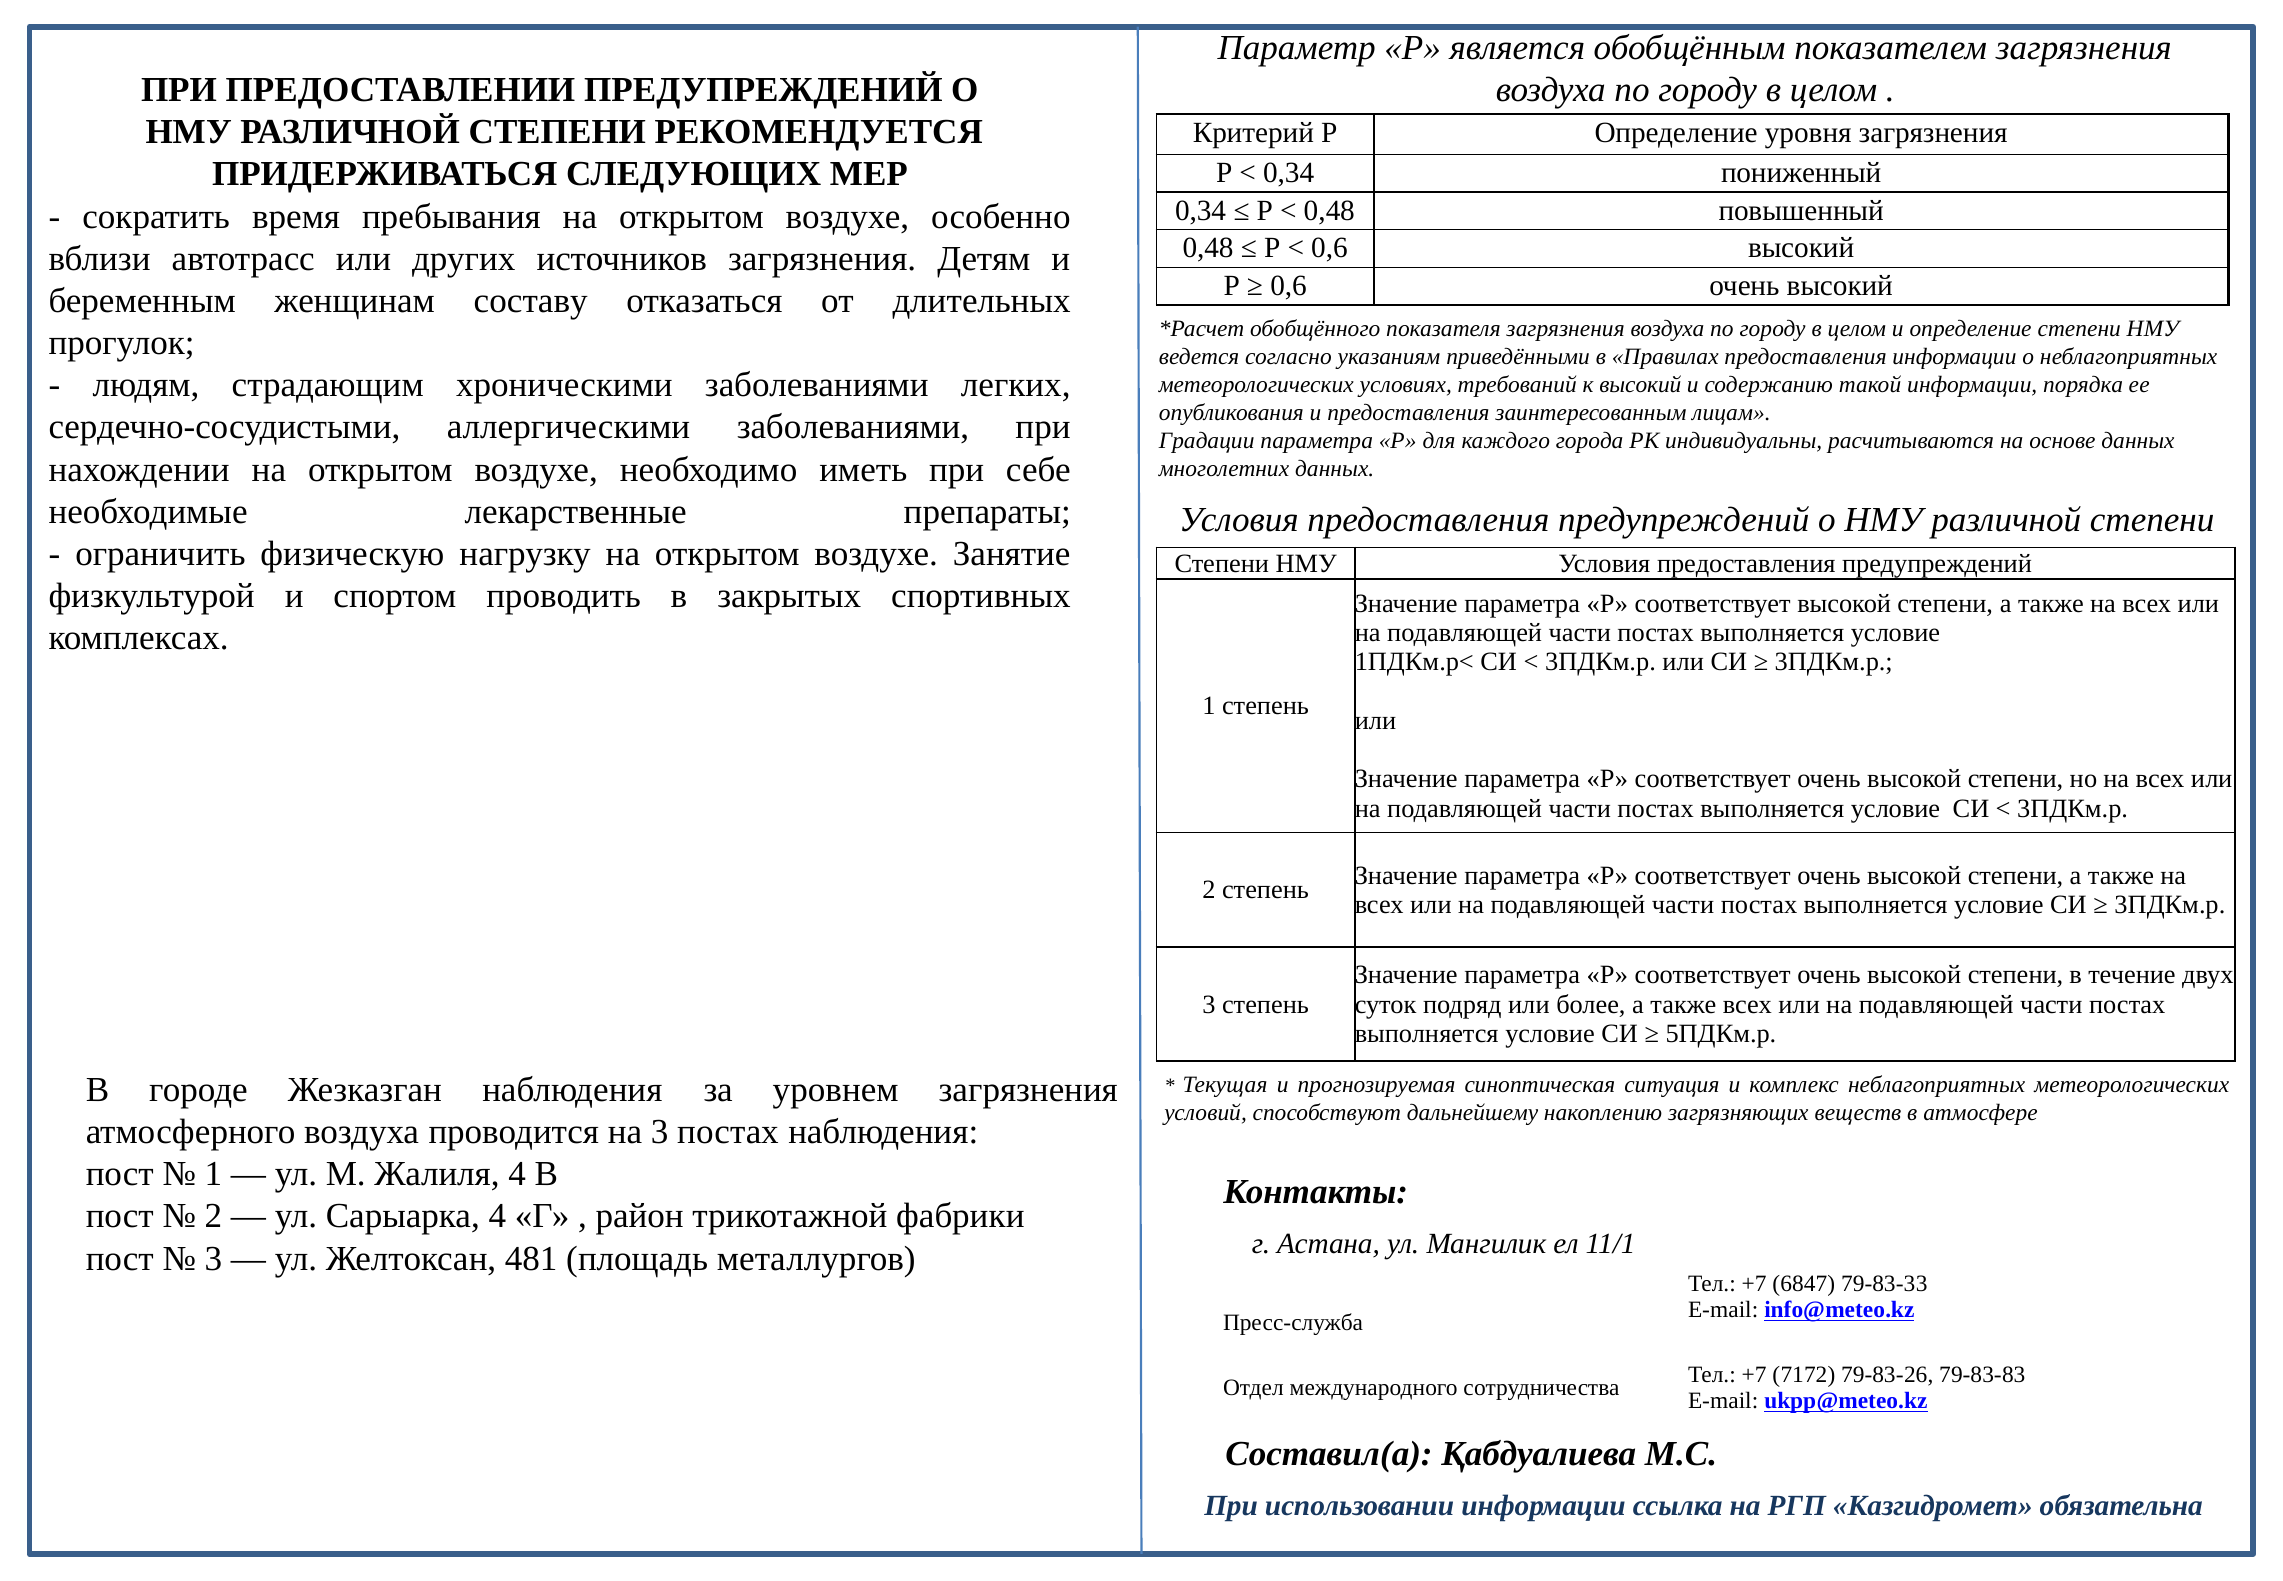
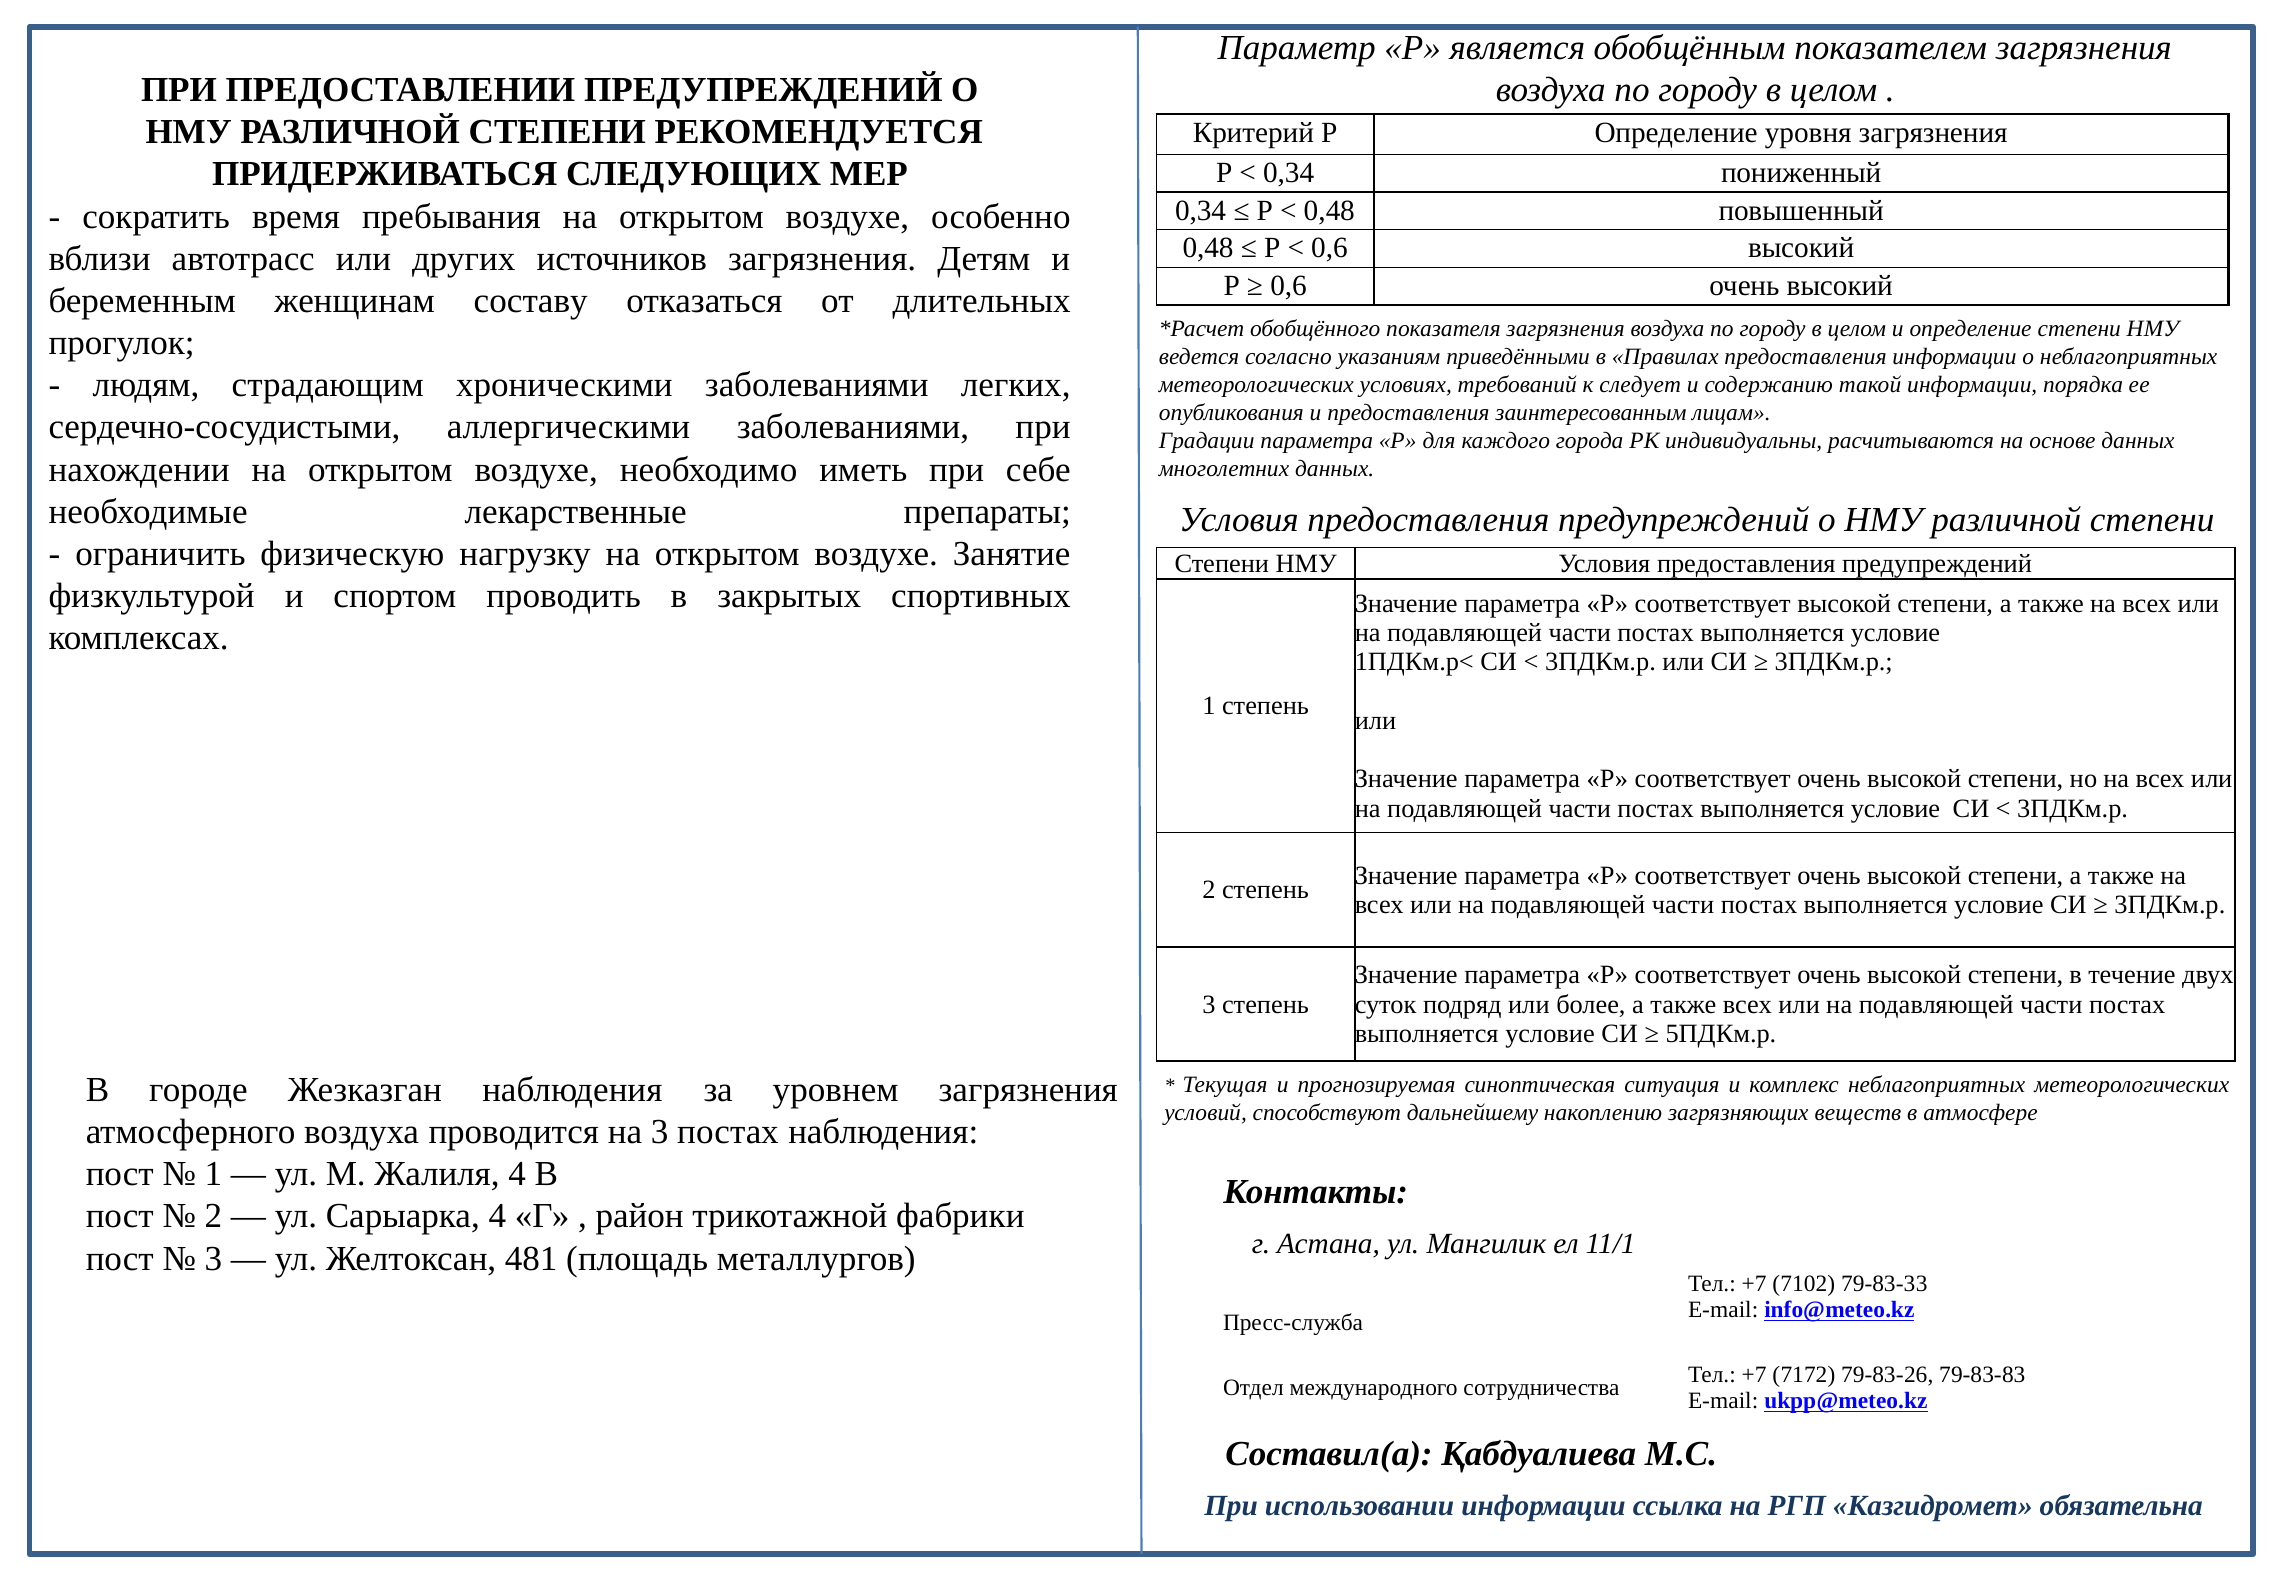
к высокий: высокий -> следует
6847: 6847 -> 7102
